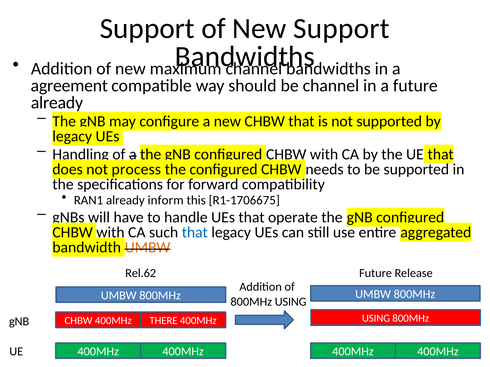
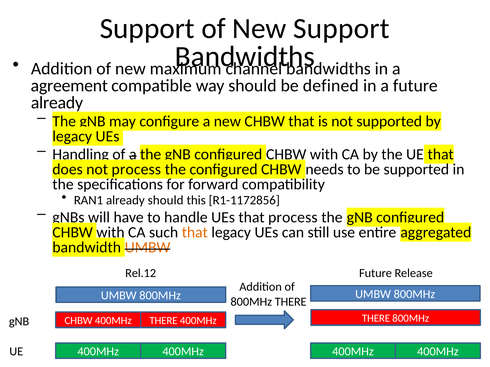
be channel: channel -> defined
already inform: inform -> should
R1-1706675: R1-1706675 -> R1-1172856
that operate: operate -> process
that at (195, 233) colour: blue -> orange
Rel.62: Rel.62 -> Rel.12
800MHz USING: USING -> THERE
USING at (376, 319): USING -> THERE
